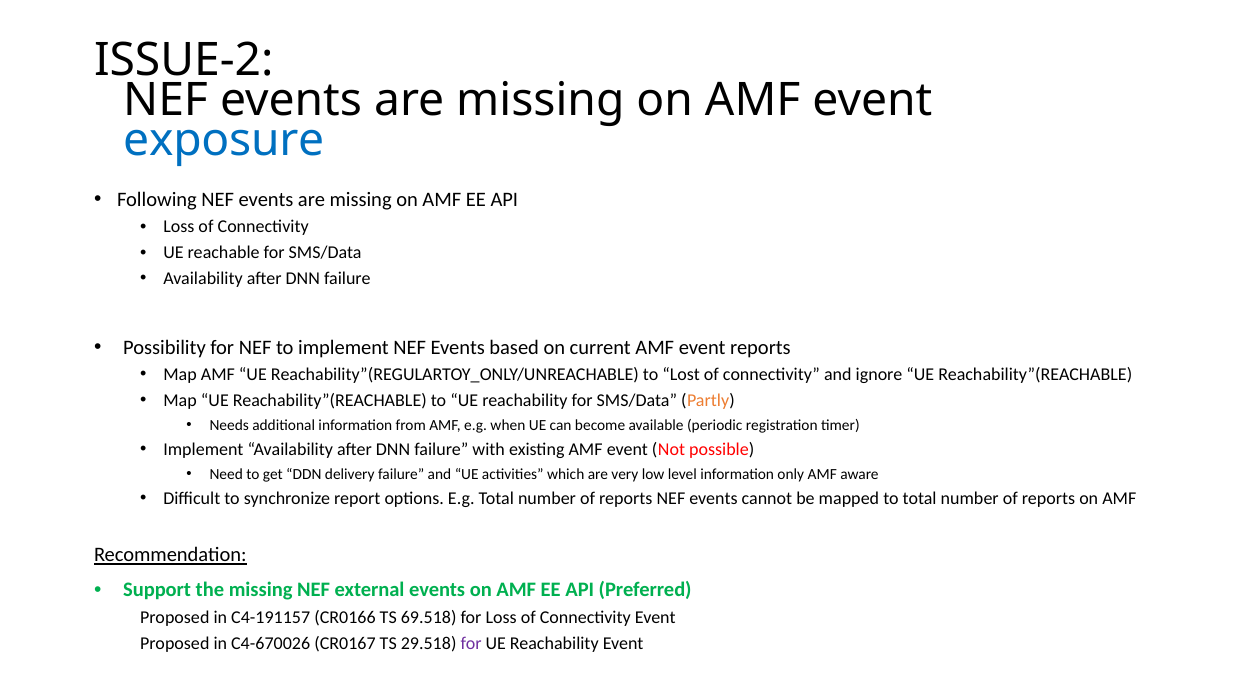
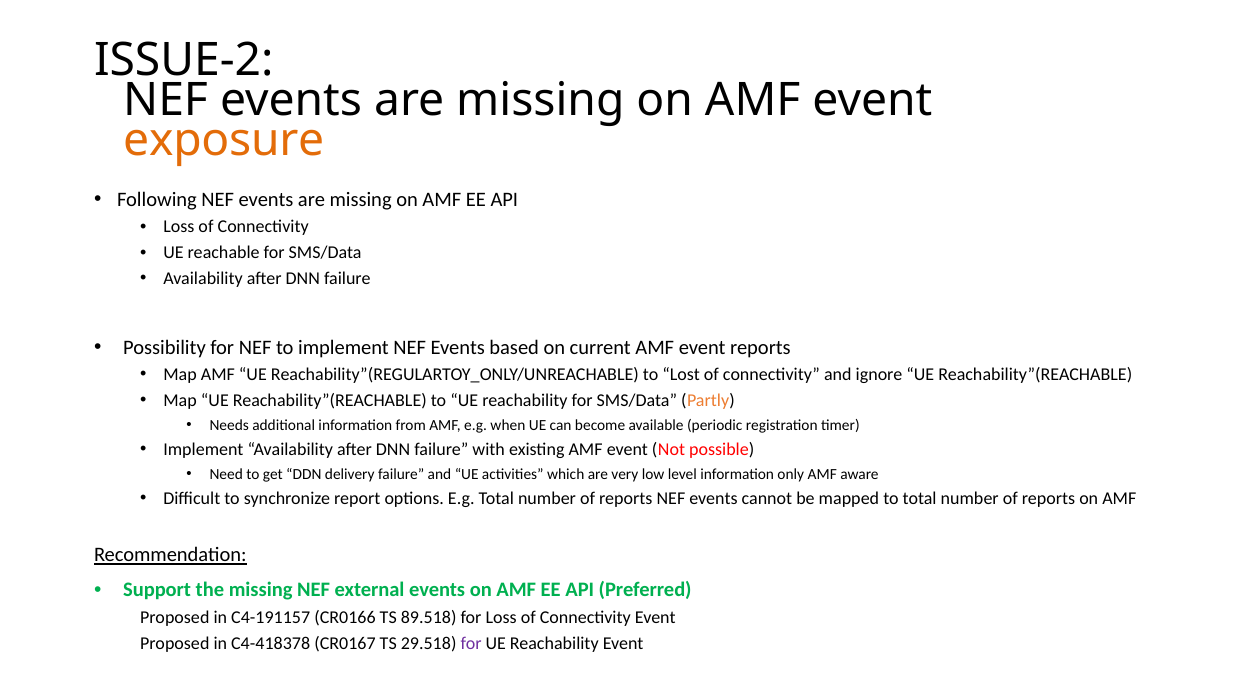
exposure colour: blue -> orange
69.518: 69.518 -> 89.518
C4-670026: C4-670026 -> C4-418378
